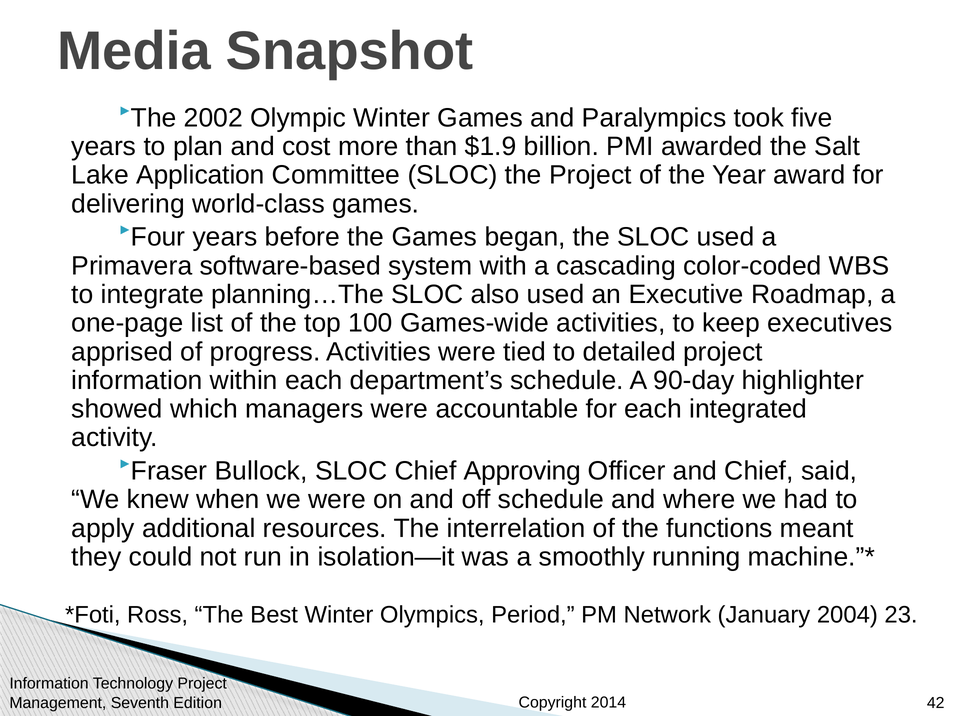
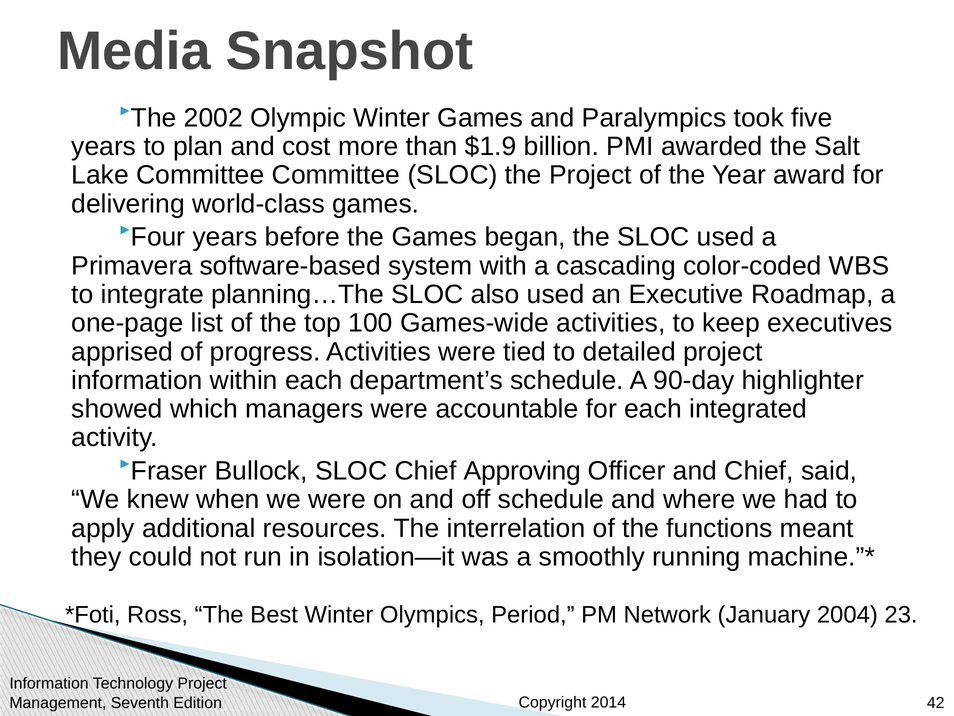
Lake Application: Application -> Committee
